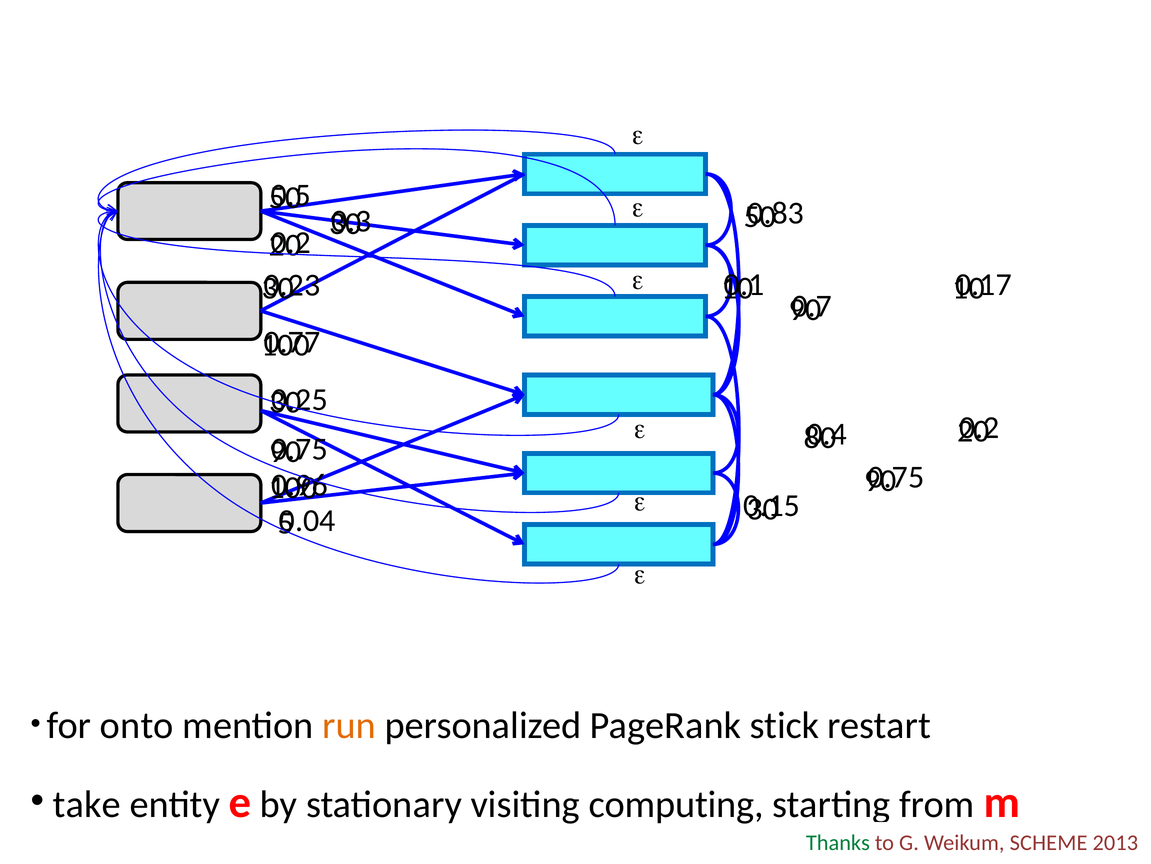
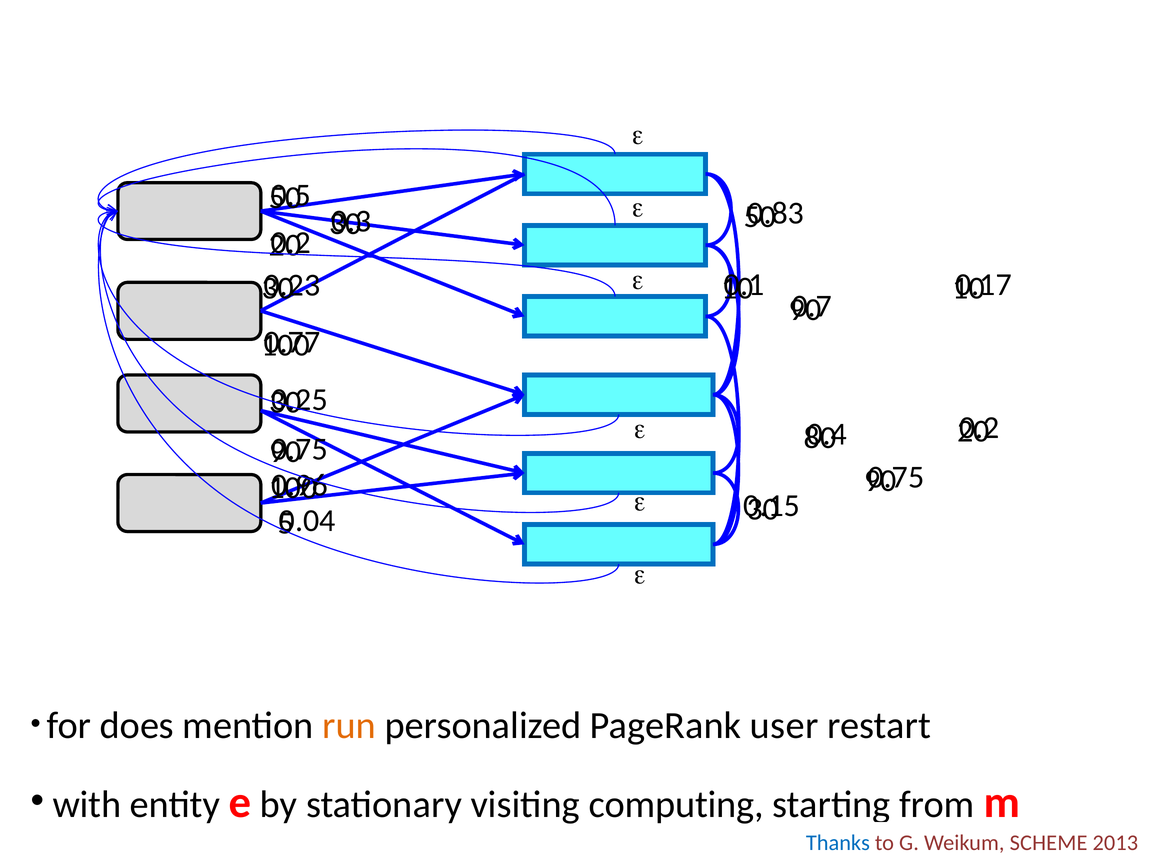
onto: onto -> does
stick: stick -> user
take: take -> with
Thanks colour: green -> blue
